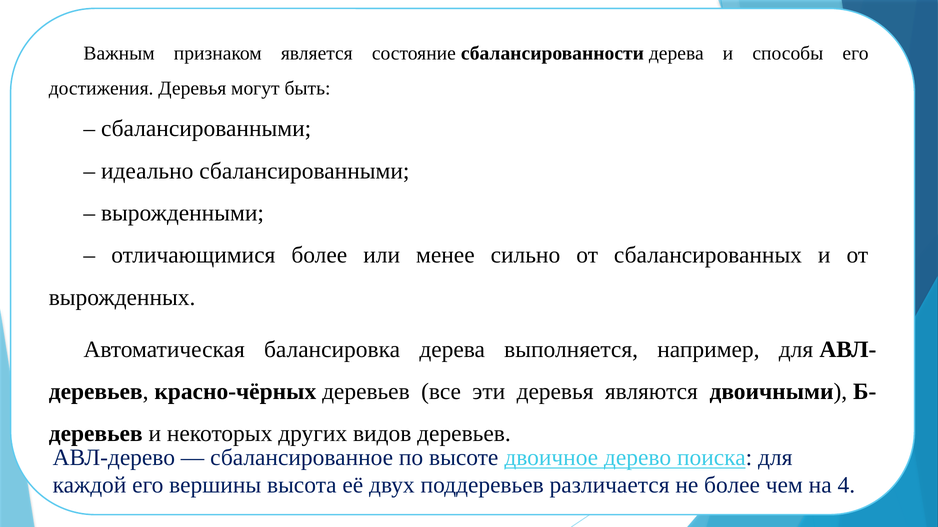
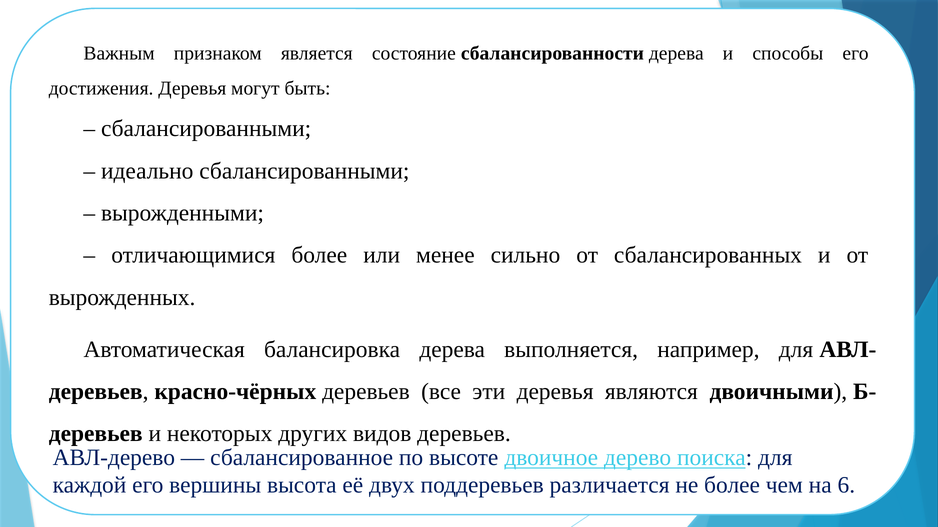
4: 4 -> 6
